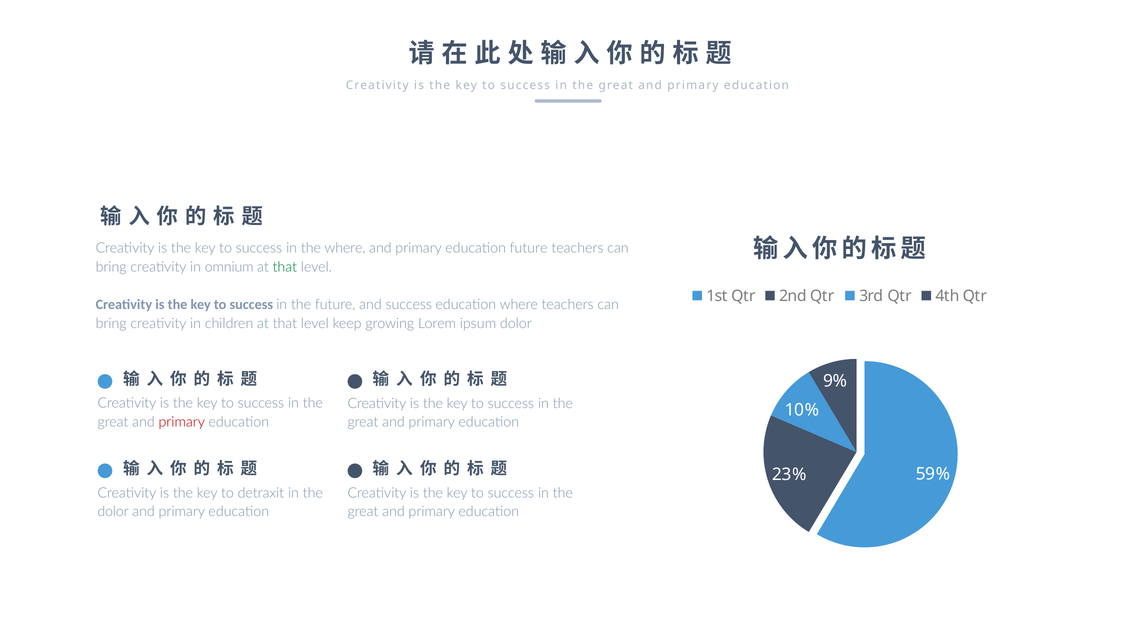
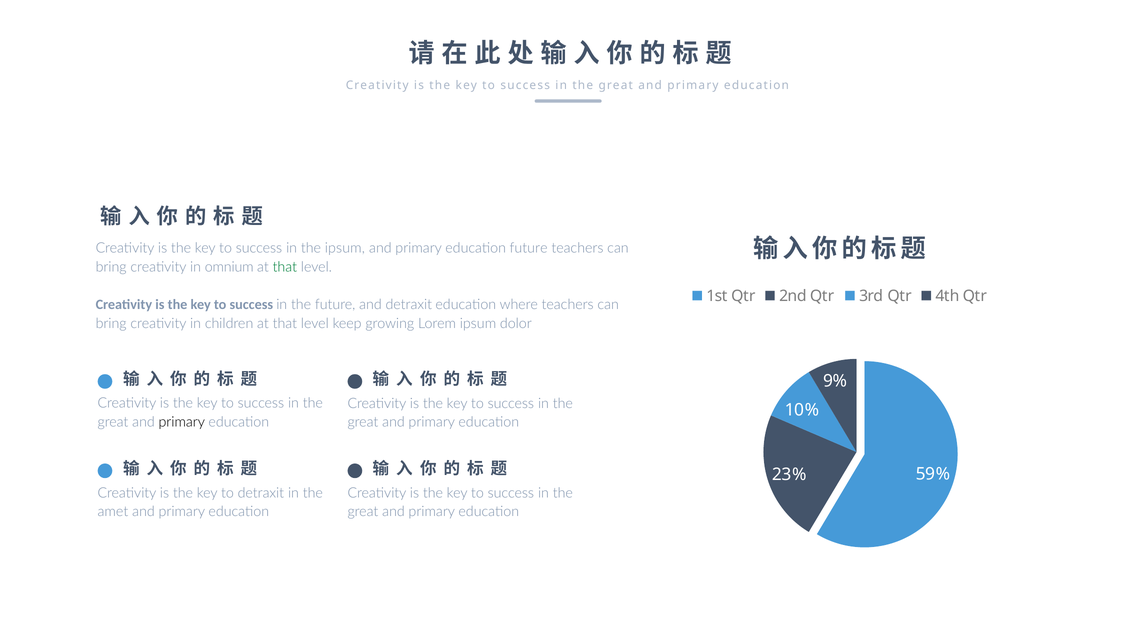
the where: where -> ipsum
and success: success -> detraxit
primary at (182, 422) colour: red -> black
dolor at (113, 511): dolor -> amet
